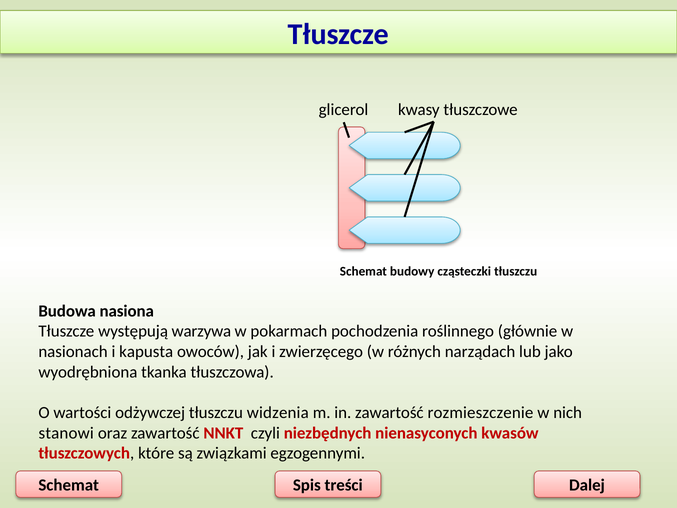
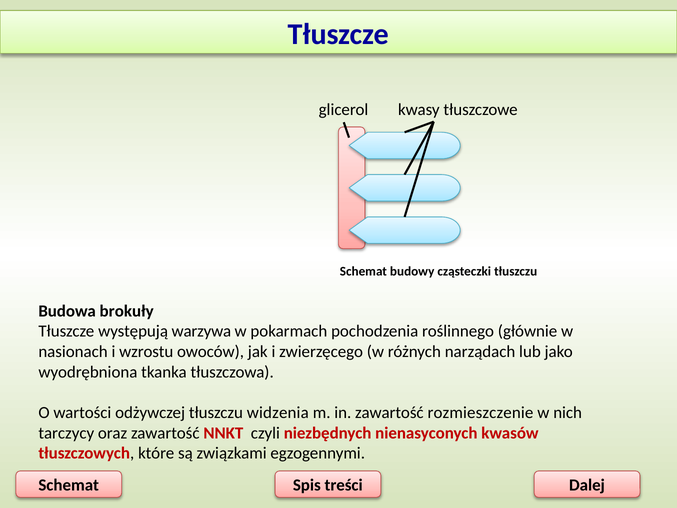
nasiona: nasiona -> brokuły
kapusta: kapusta -> wzrostu
stanowi: stanowi -> tarczycy
